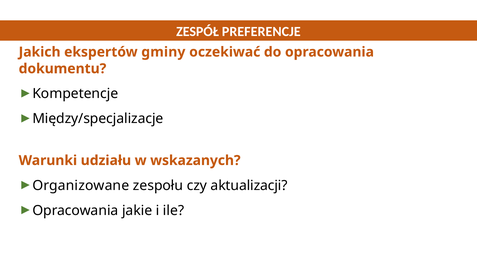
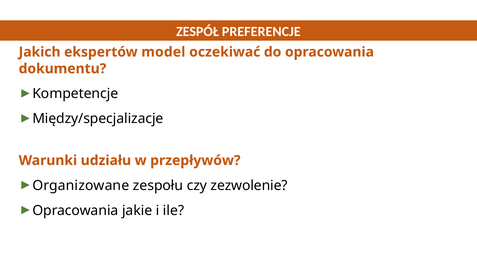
gminy: gminy -> model
wskazanych: wskazanych -> przepływów
aktualizacji: aktualizacji -> zezwolenie
